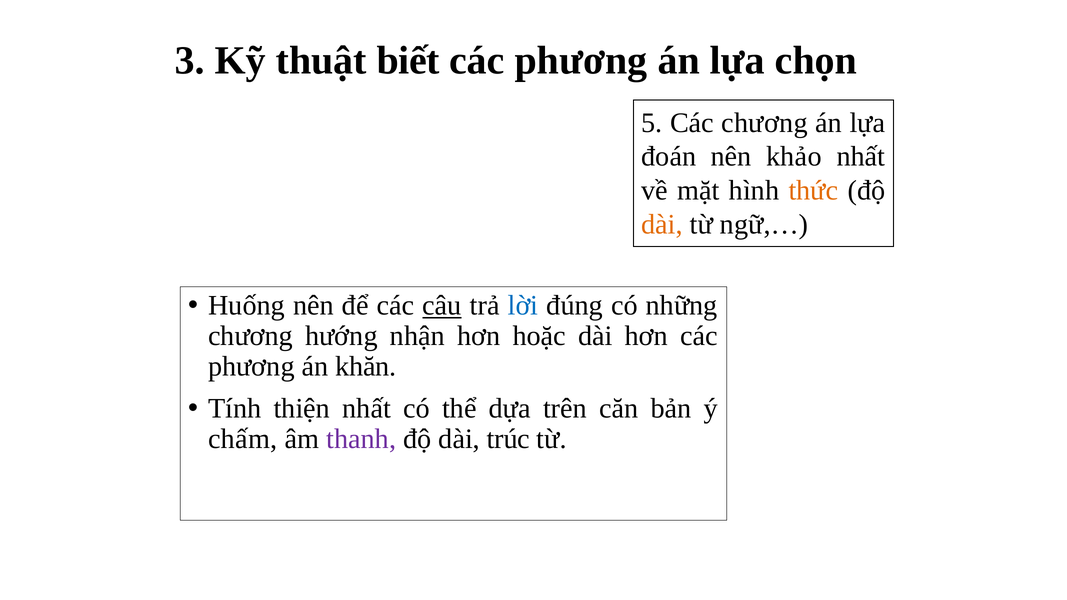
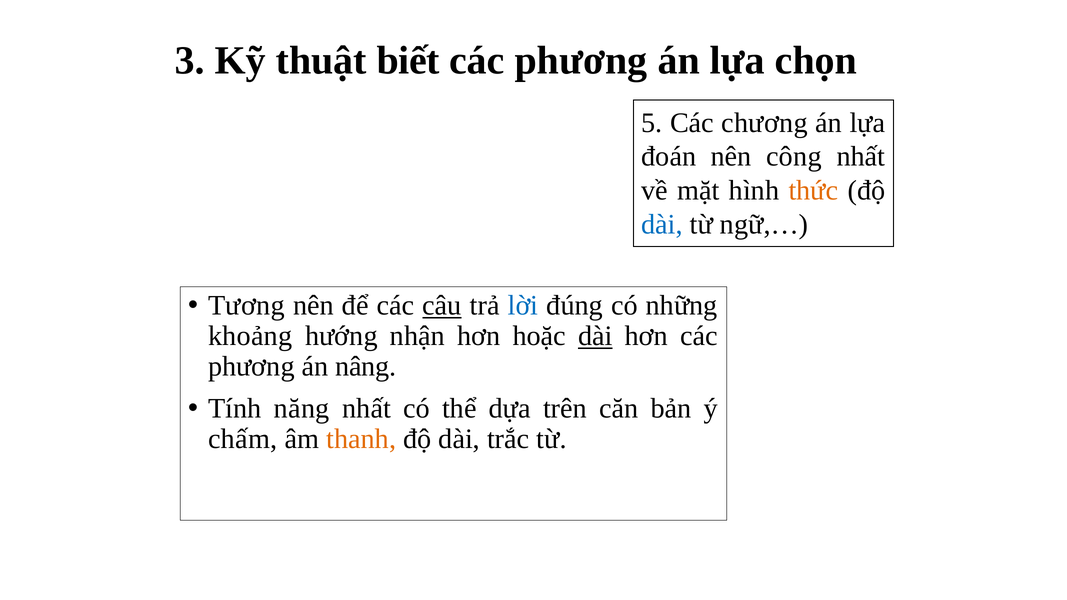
khảo: khảo -> công
dài at (662, 224) colour: orange -> blue
Huống: Huống -> Tương
chương at (250, 336): chương -> khoảng
dài at (595, 336) underline: none -> present
khăn: khăn -> nâng
thiện: thiện -> năng
thanh colour: purple -> orange
trúc: trúc -> trắc
